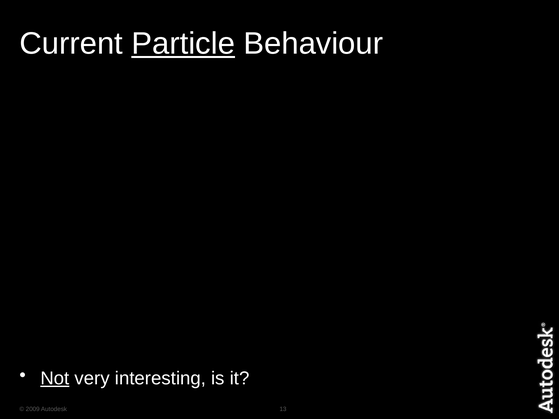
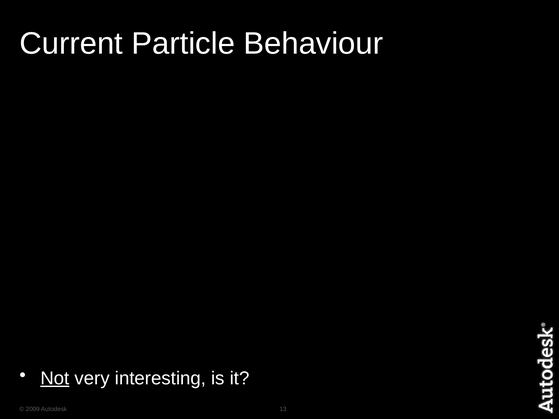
Particle underline: present -> none
